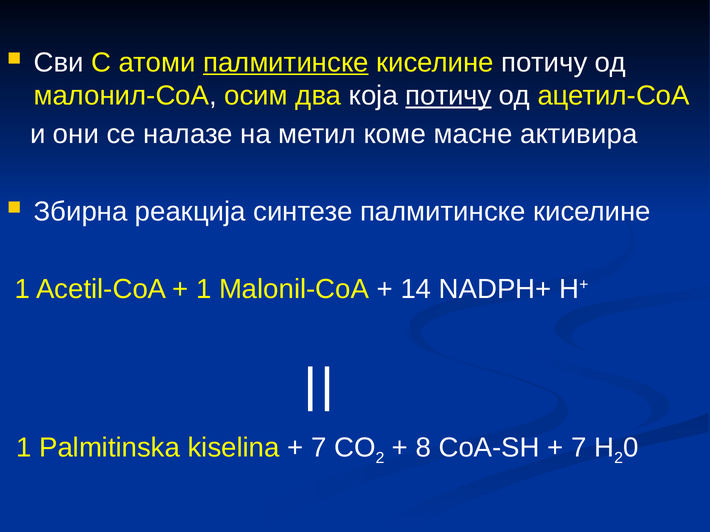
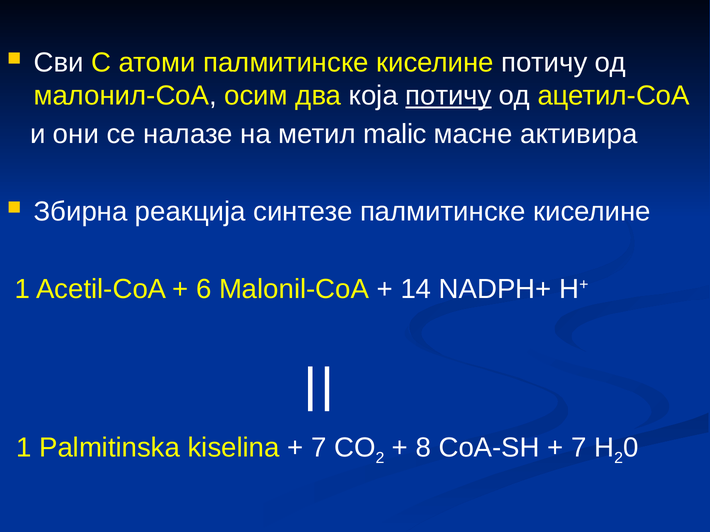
палмитинске at (286, 63) underline: present -> none
коме: коме -> malic
1 at (204, 289): 1 -> 6
